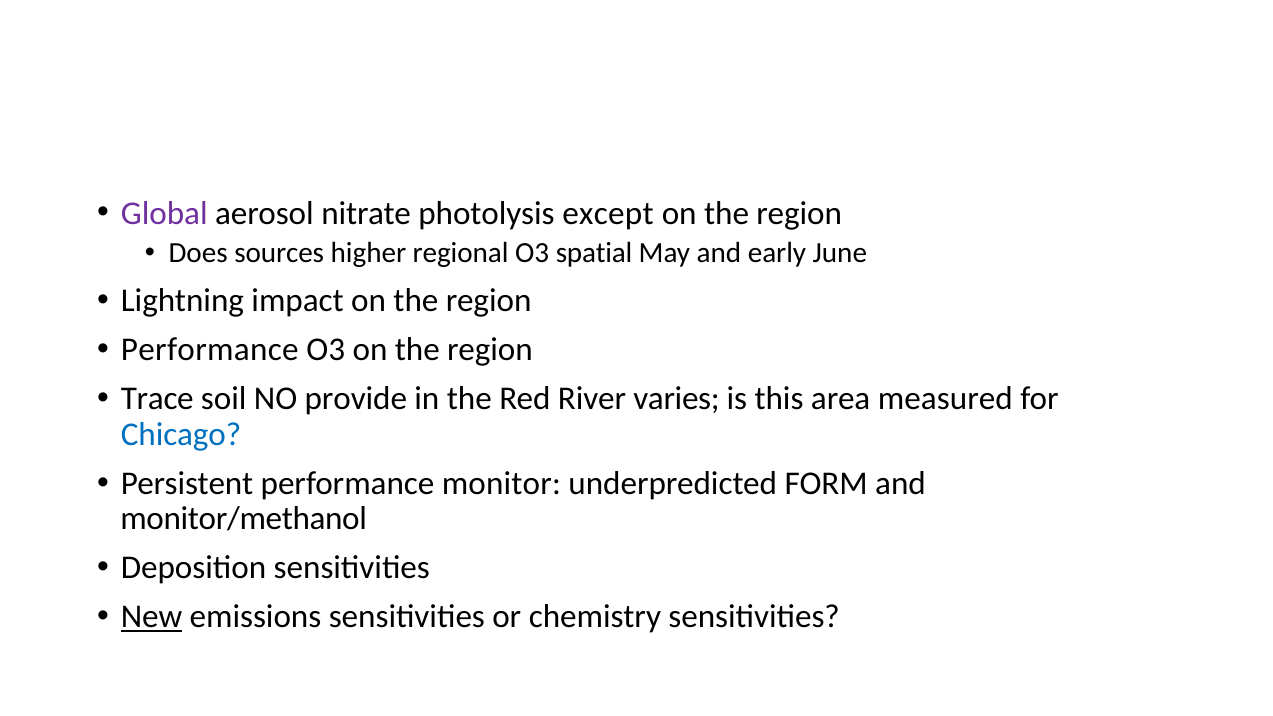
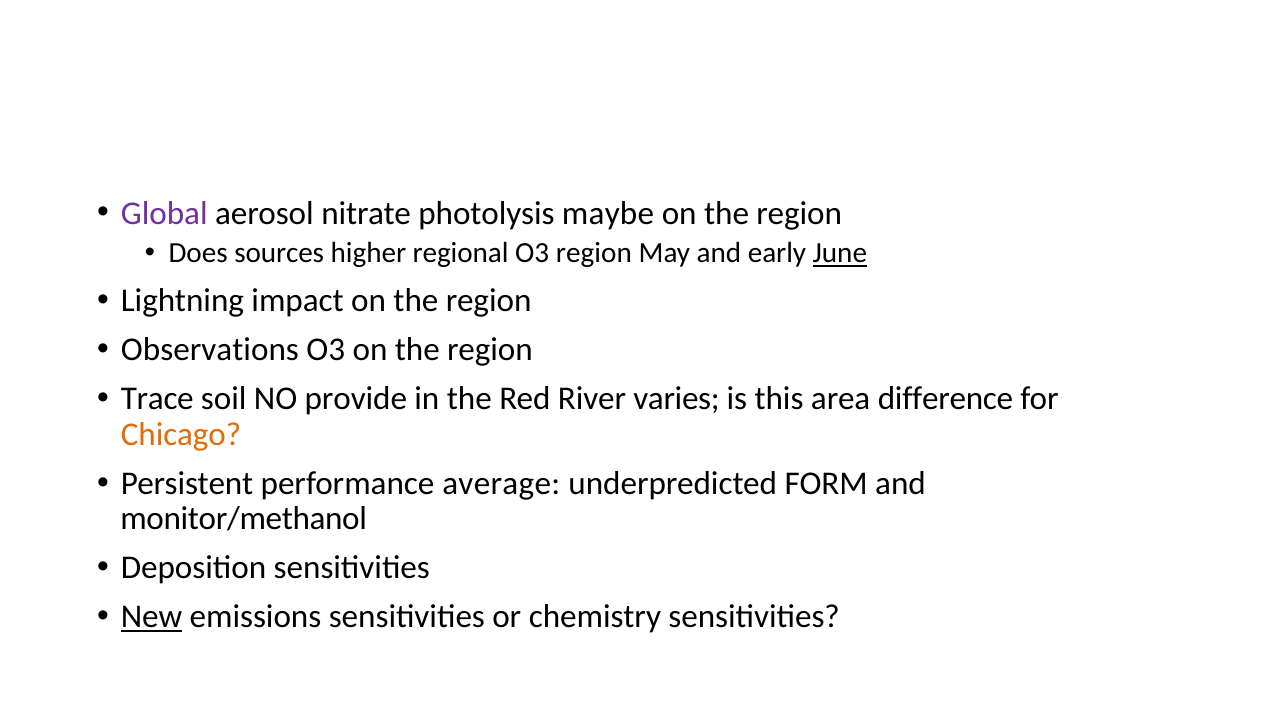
except: except -> maybe
O3 spatial: spatial -> region
June underline: none -> present
Performance at (210, 349): Performance -> Observations
measured: measured -> difference
Chicago colour: blue -> orange
monitor: monitor -> average
